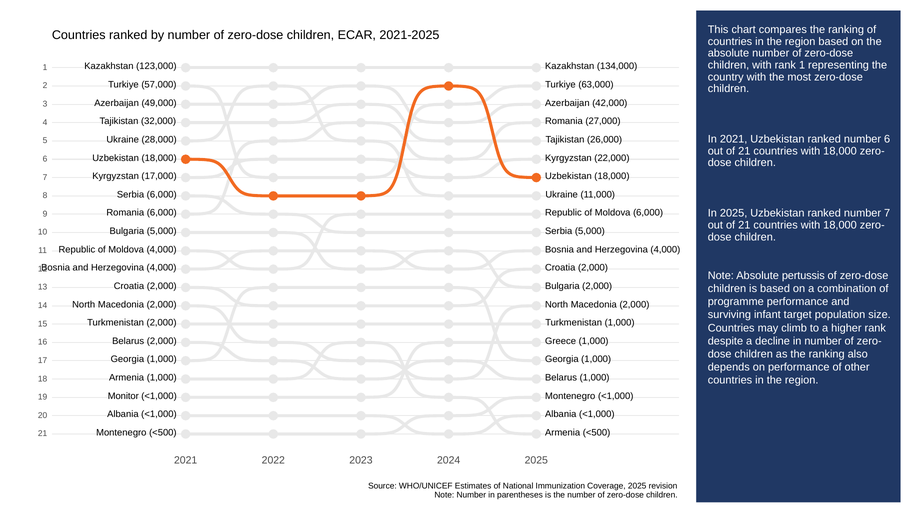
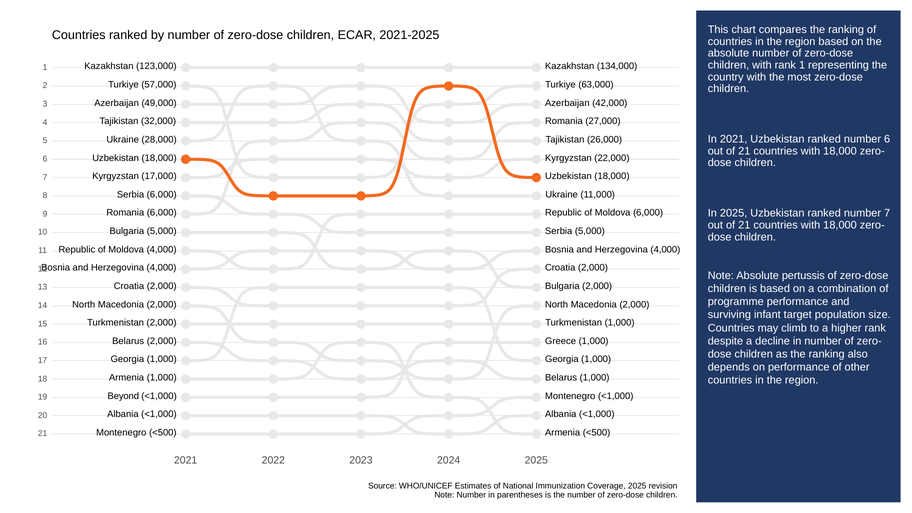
Monitor: Monitor -> Beyond
